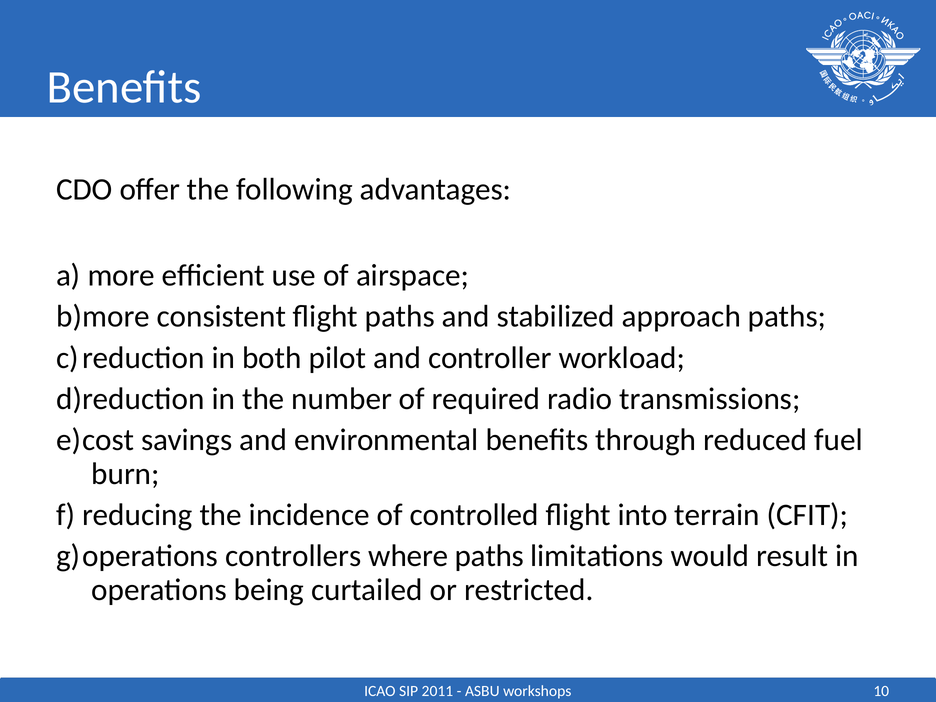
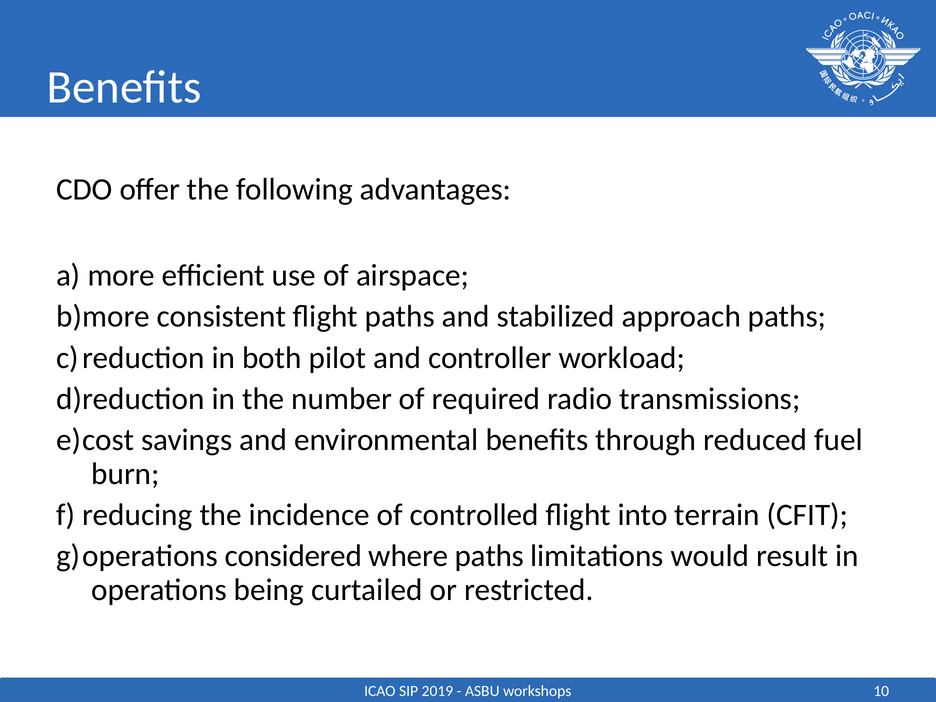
controllers: controllers -> considered
2011: 2011 -> 2019
